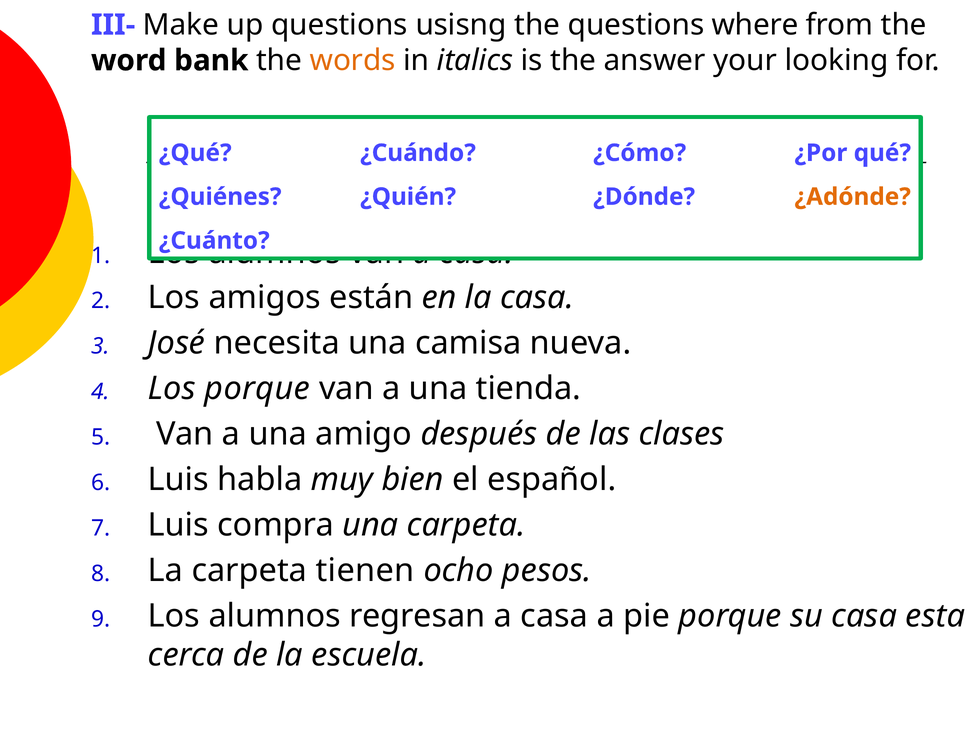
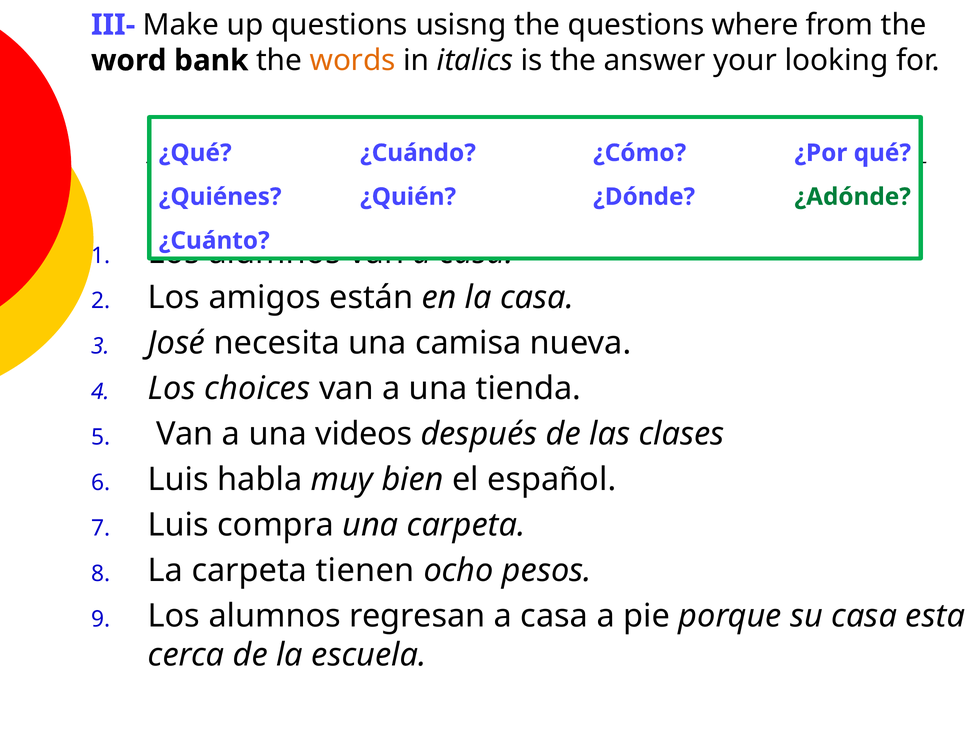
¿Adónde colour: orange -> green
Los porque: porque -> choices
amigo: amigo -> videos
